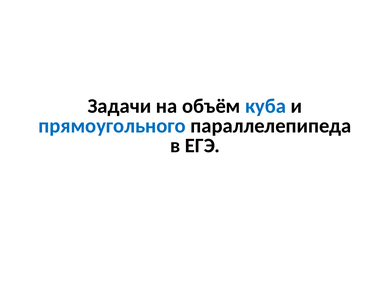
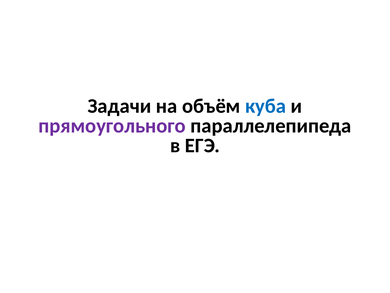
прямоугольного colour: blue -> purple
